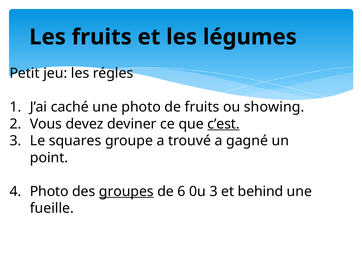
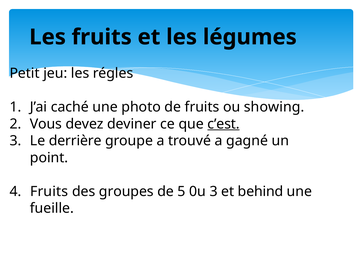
squares: squares -> derrière
Photo at (49, 192): Photo -> Fruits
groupes underline: present -> none
6: 6 -> 5
